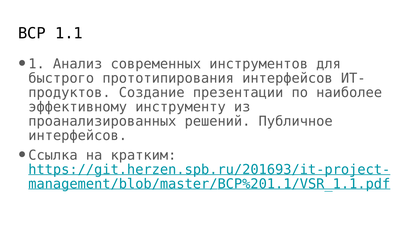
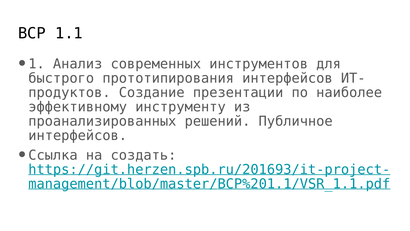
кратким: кратким -> создать
